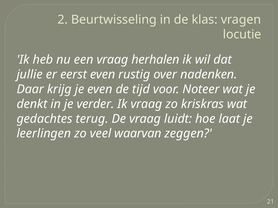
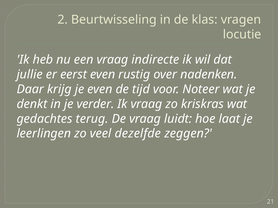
herhalen: herhalen -> indirecte
waarvan: waarvan -> dezelfde
